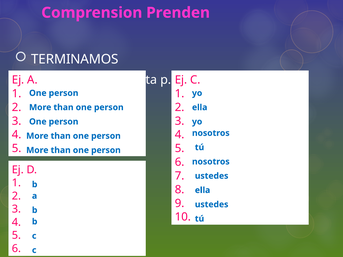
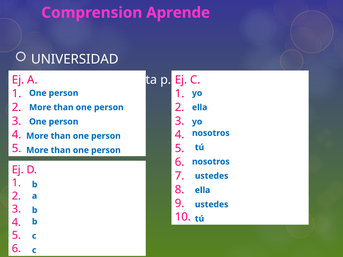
Prenden: Prenden -> Aprende
TERMINAMOS: TERMINAMOS -> UNIVERSIDAD
